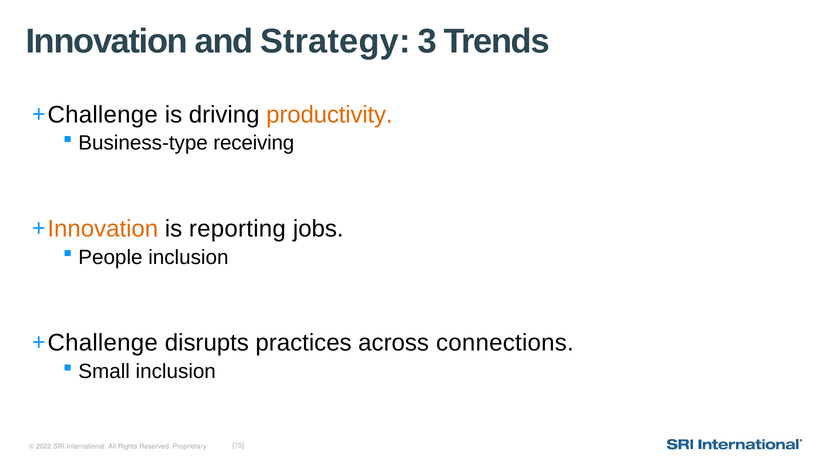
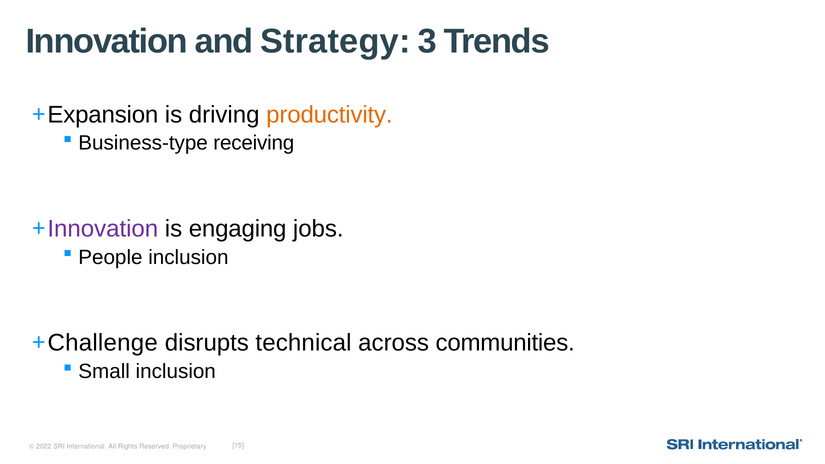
Challenge at (103, 115): Challenge -> Expansion
Innovation at (103, 229) colour: orange -> purple
reporting: reporting -> engaging
practices: practices -> technical
connections: connections -> communities
